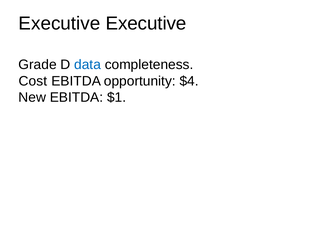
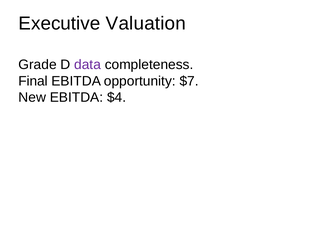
Executive Executive: Executive -> Valuation
data colour: blue -> purple
Cost: Cost -> Final
$4: $4 -> $7
$1: $1 -> $4
